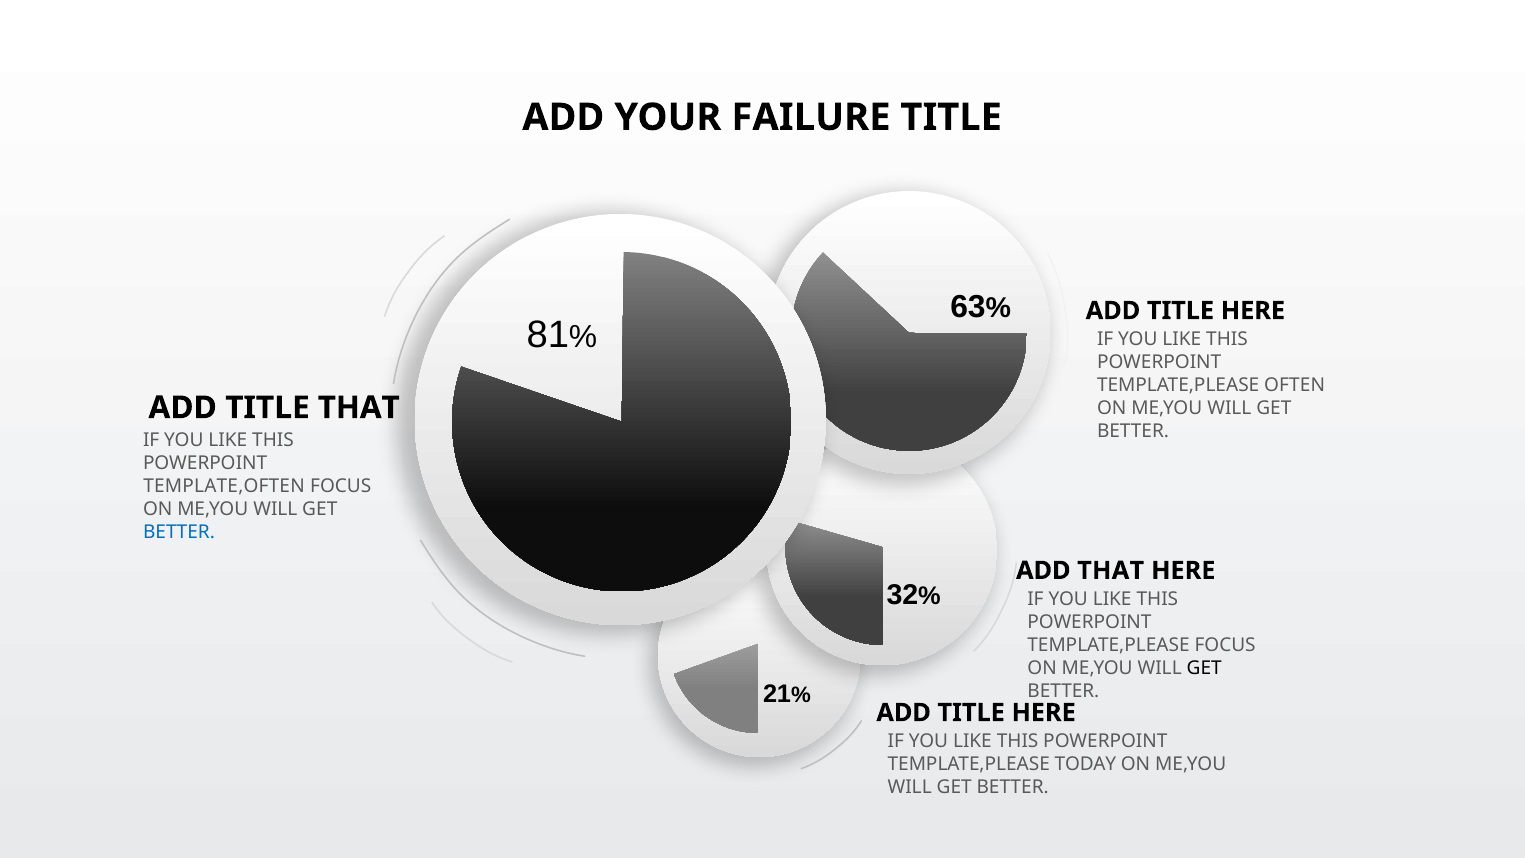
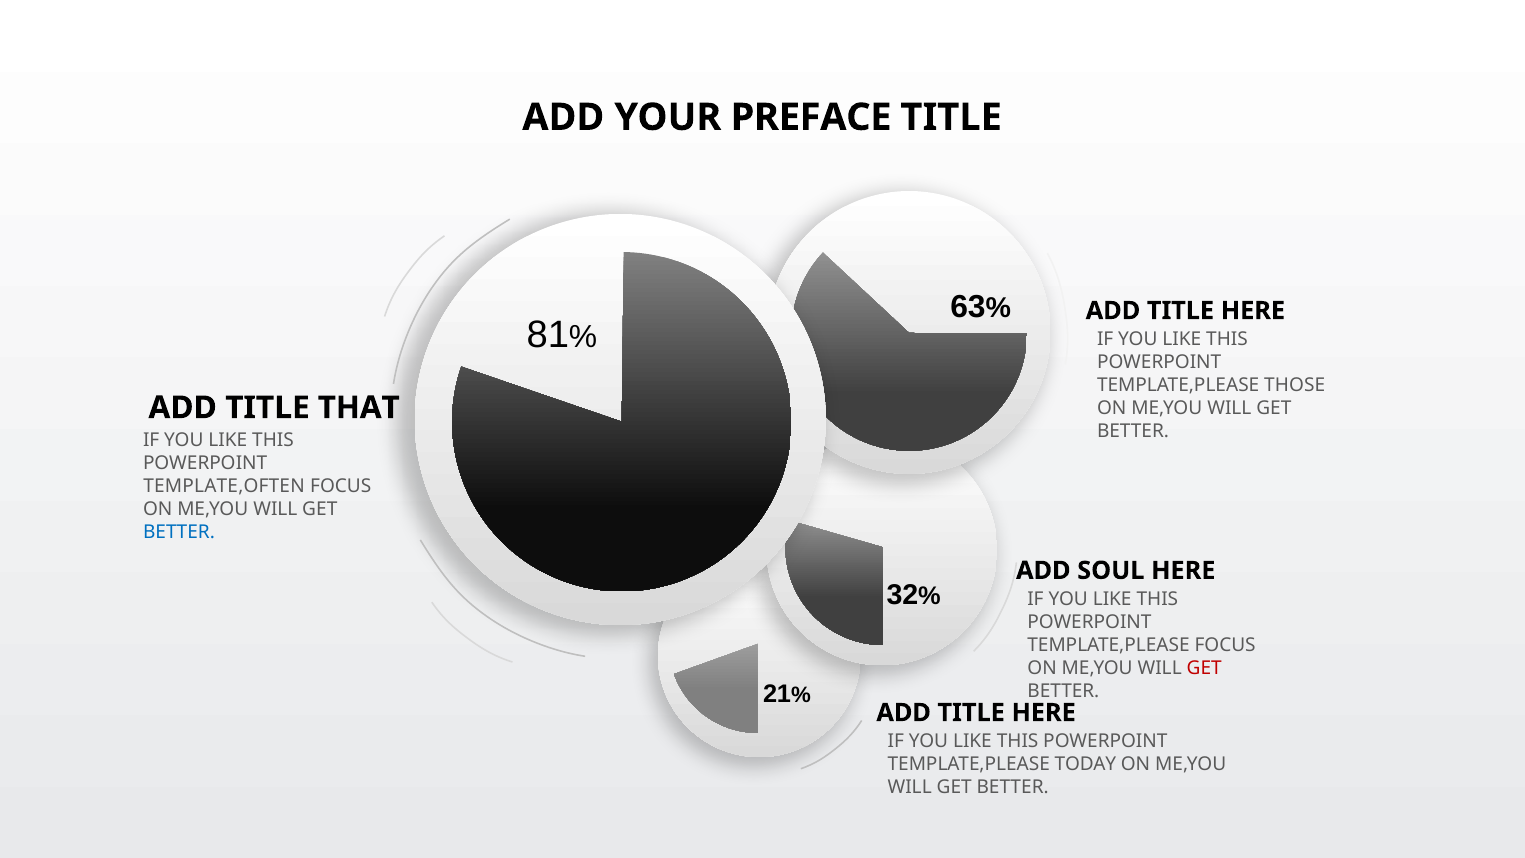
FAILURE: FAILURE -> PREFACE
OFTEN: OFTEN -> THOSE
ADD THAT: THAT -> SOUL
GET at (1204, 668) colour: black -> red
